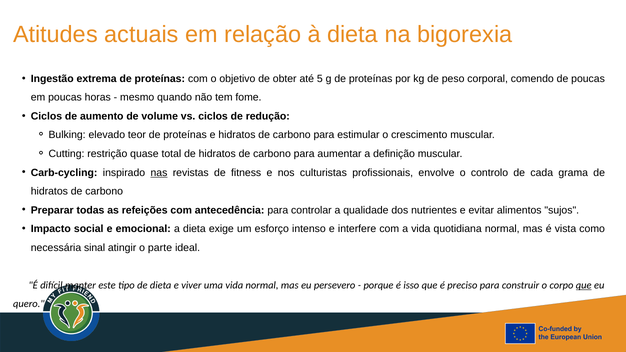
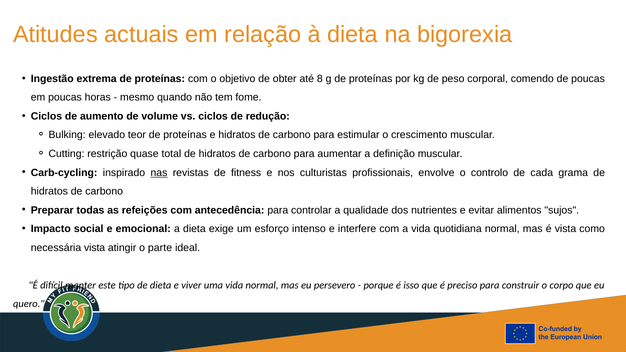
5: 5 -> 8
necessária sinal: sinal -> vista
que at (584, 285) underline: present -> none
